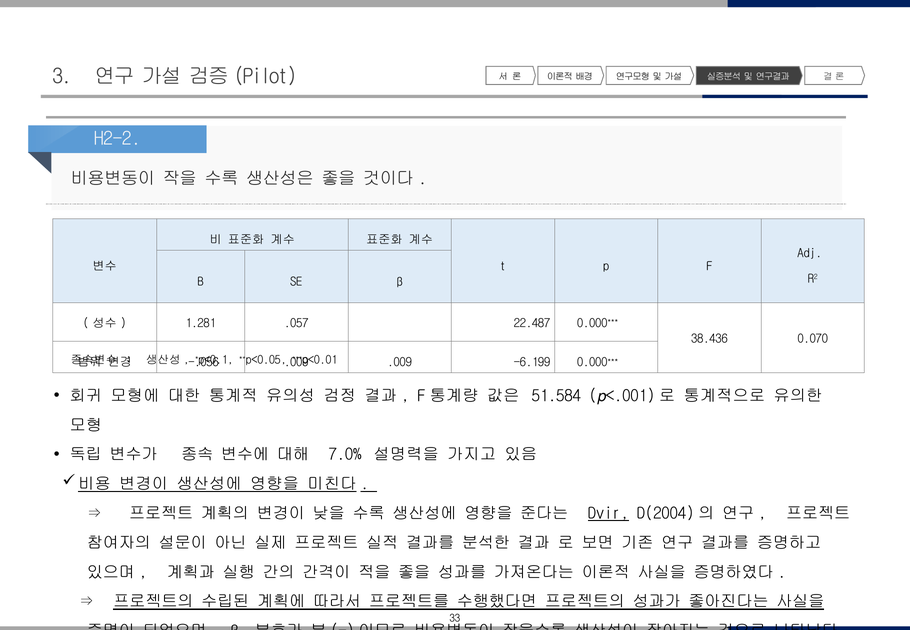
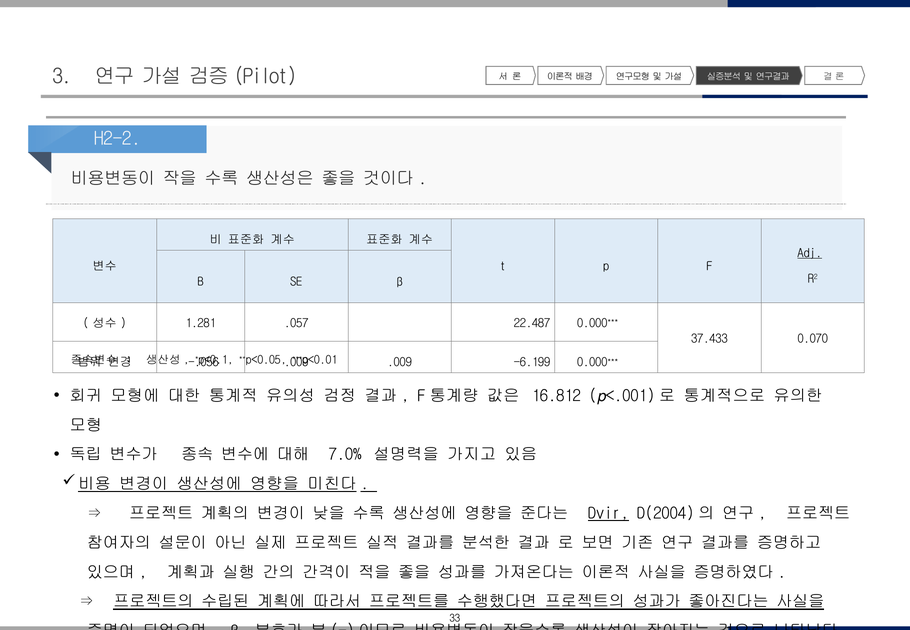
Adj underline: none -> present
38.436: 38.436 -> 37.433
51.584: 51.584 -> 16.812
